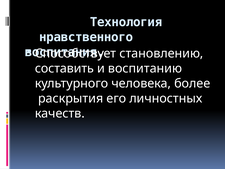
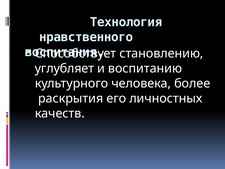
составить: составить -> углубляет
